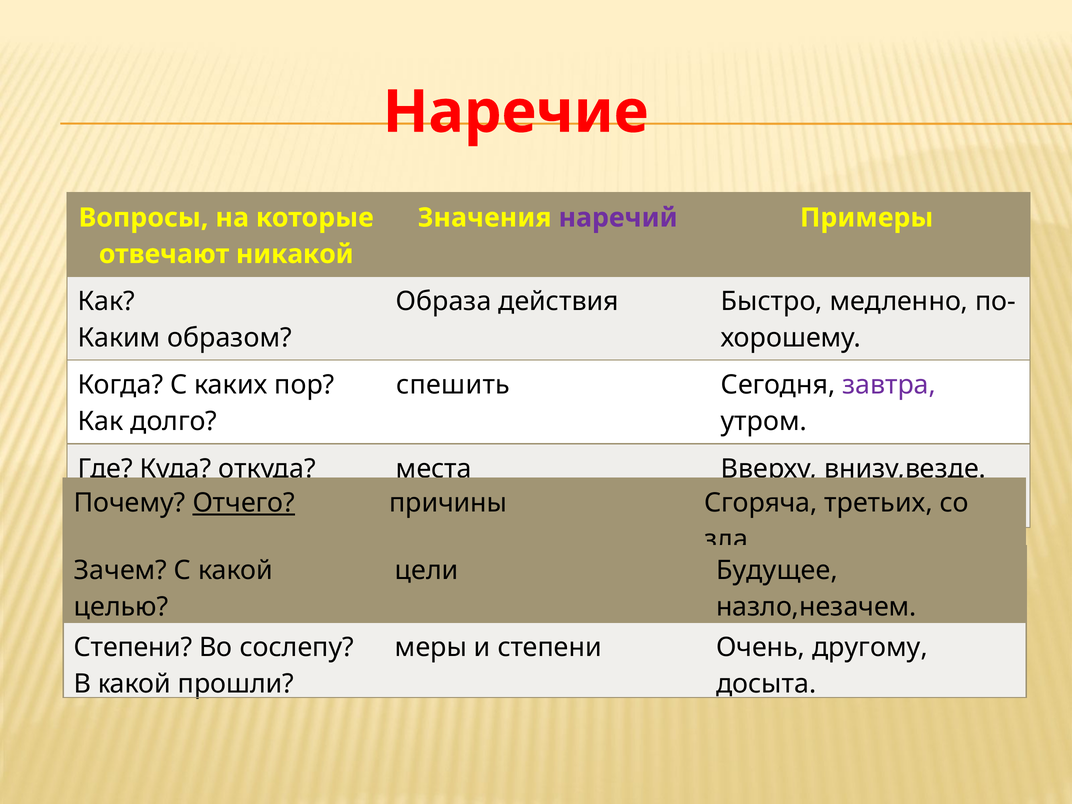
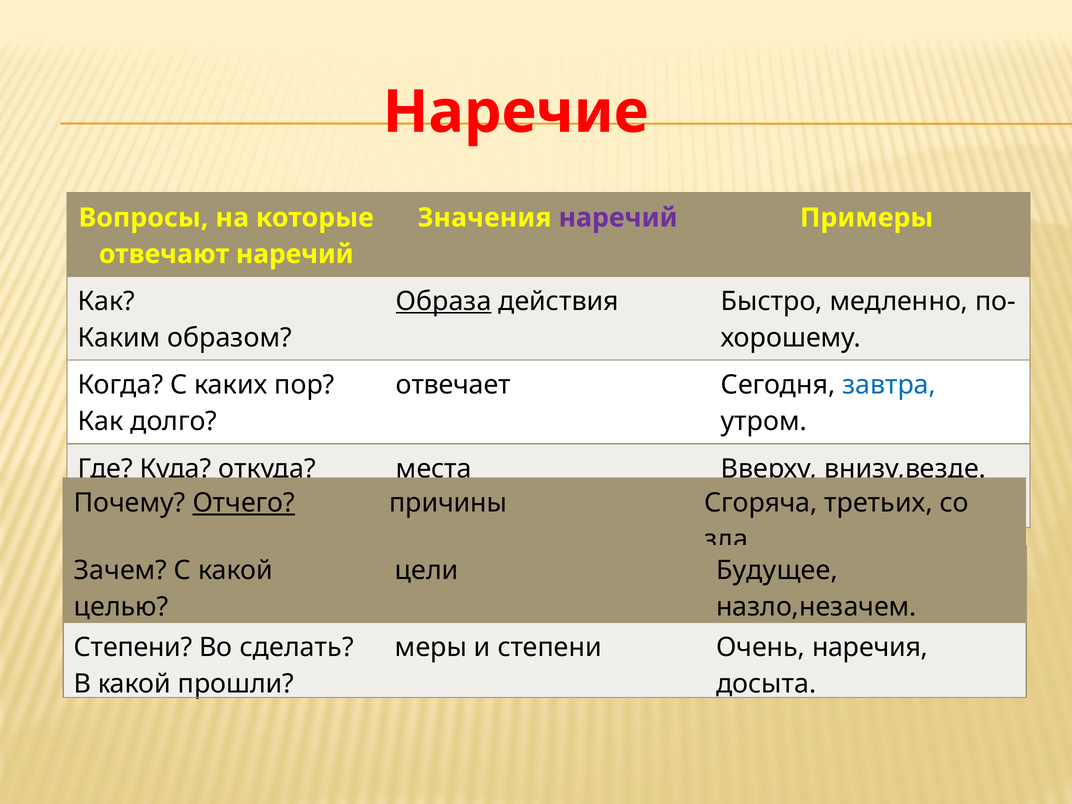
отвечают никакой: никакой -> наречий
Образа underline: none -> present
спешить: спешить -> отвечает
завтра colour: purple -> blue
сослепу: сослепу -> сделать
другому: другому -> наречия
